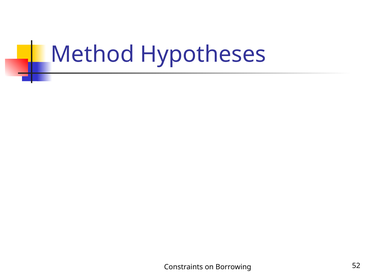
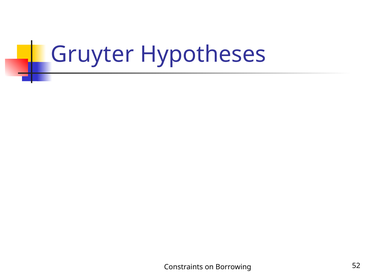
Method: Method -> Gruyter
